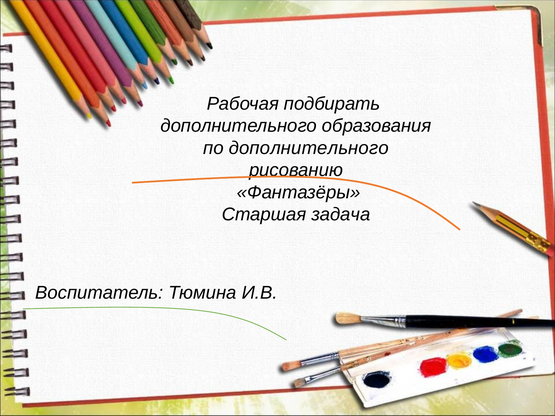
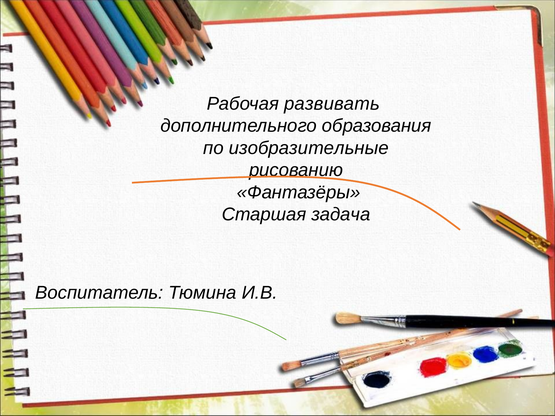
подбирать: подбирать -> развивать
по дополнительного: дополнительного -> изобразительные
